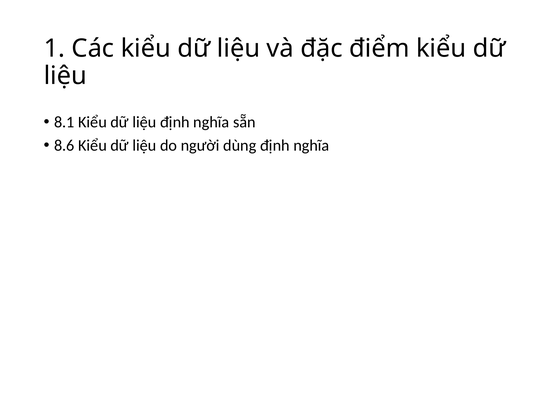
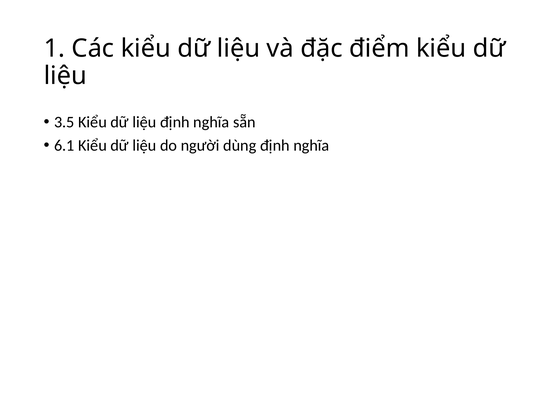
8.1: 8.1 -> 3.5
8.6: 8.6 -> 6.1
